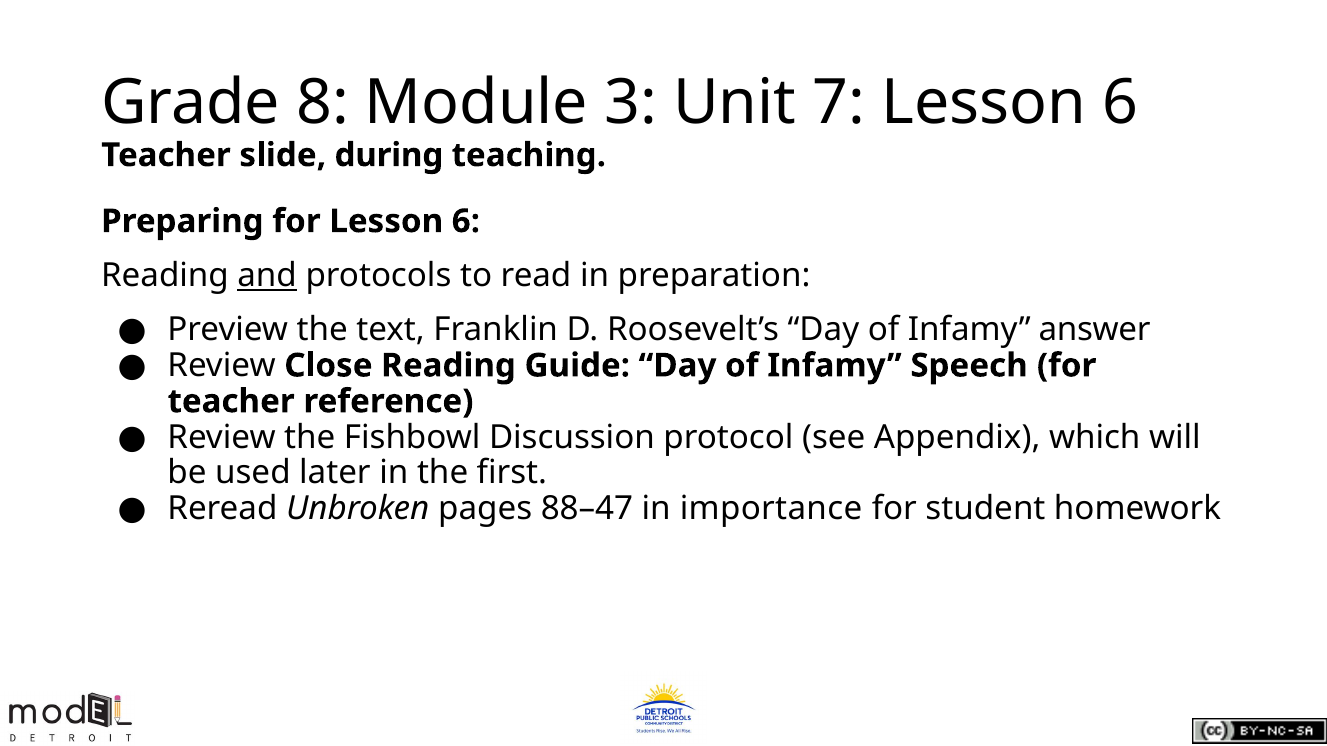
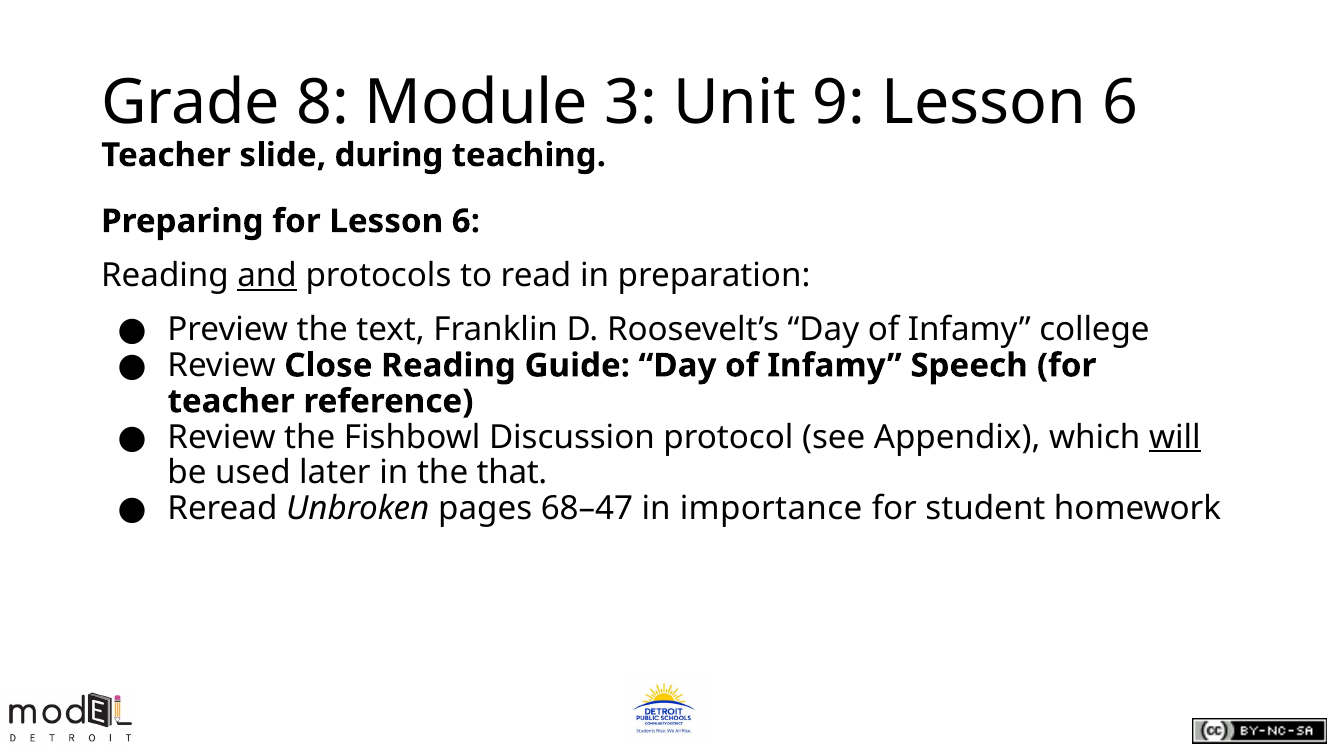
7: 7 -> 9
answer: answer -> college
will underline: none -> present
first: first -> that
88–47: 88–47 -> 68–47
